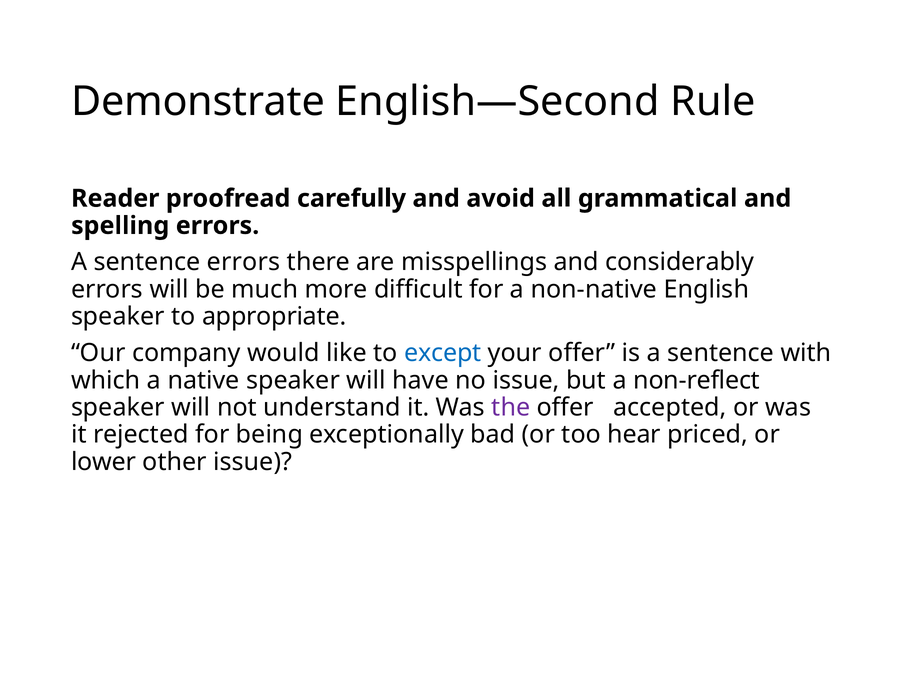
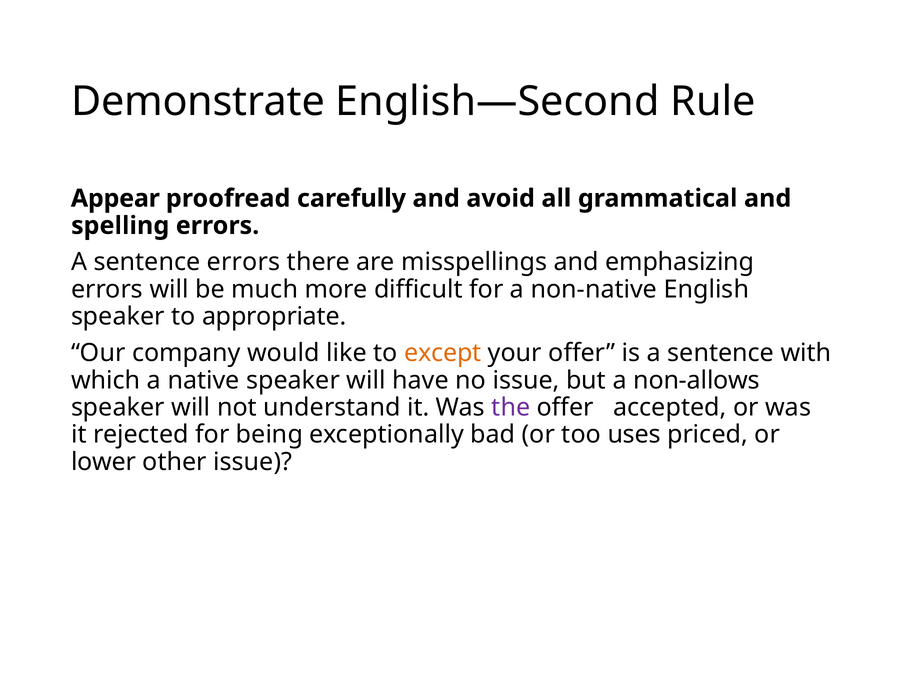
Reader: Reader -> Appear
considerably: considerably -> emphasizing
except colour: blue -> orange
non-reflect: non-reflect -> non-allows
hear: hear -> uses
